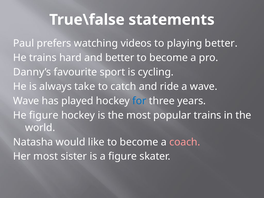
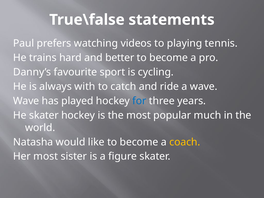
playing better: better -> tennis
take: take -> with
He figure: figure -> skater
popular trains: trains -> much
coach colour: pink -> yellow
